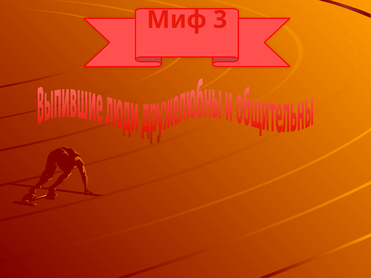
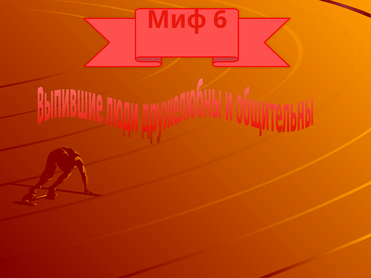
3: 3 -> 6
